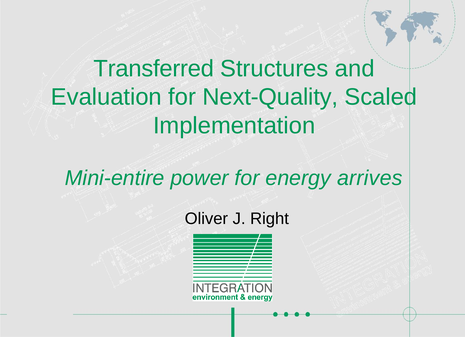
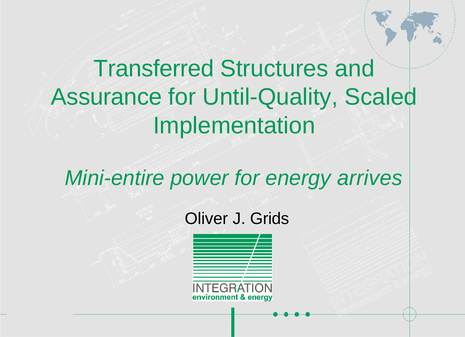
Evaluation: Evaluation -> Assurance
Next-Quality: Next-Quality -> Until-Quality
Right: Right -> Grids
